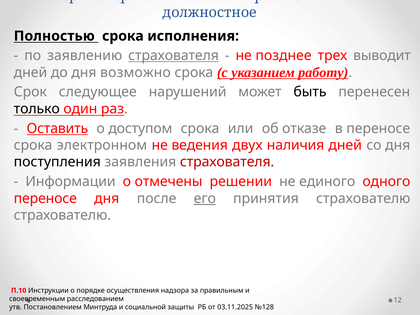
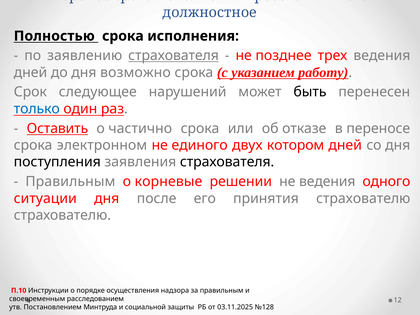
трех выводит: выводит -> ведения
только colour: black -> blue
доступом: доступом -> частично
ведения: ведения -> единого
наличия: наличия -> котором
страхователя at (227, 162) colour: red -> black
Информации at (70, 182): Информации -> Правильным
отмечены: отмечены -> корневые
не единого: единого -> ведения
переносе at (45, 198): переносе -> ситуации
его at (205, 198) underline: present -> none
